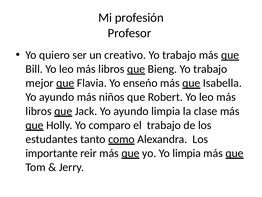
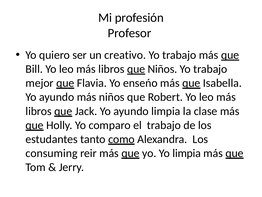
Bieng at (162, 69): Bieng -> Niños
importante: importante -> consuming
